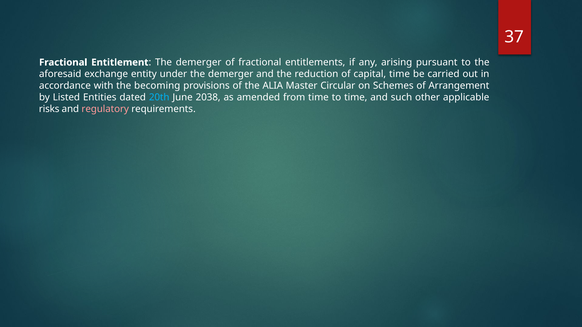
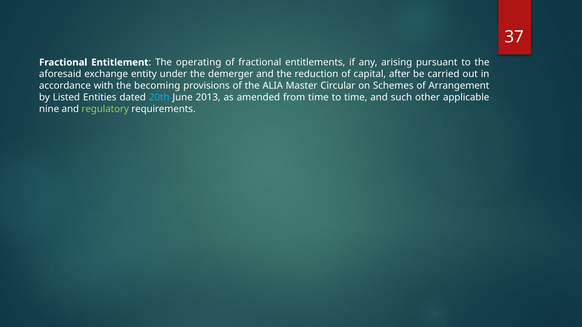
Entitlement The demerger: demerger -> operating
capital time: time -> after
2038: 2038 -> 2013
risks: risks -> nine
regulatory colour: pink -> light green
